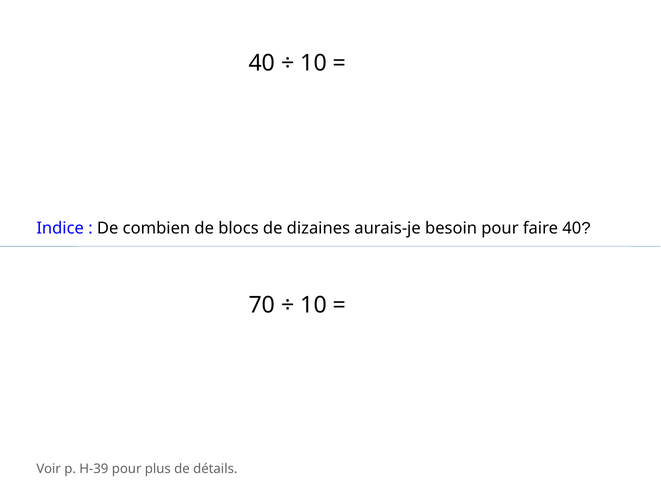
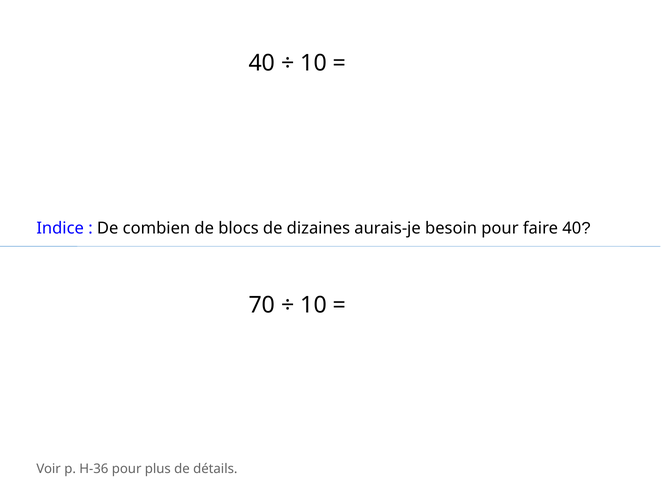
H-39: H-39 -> H-36
